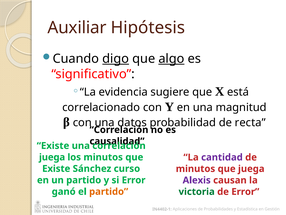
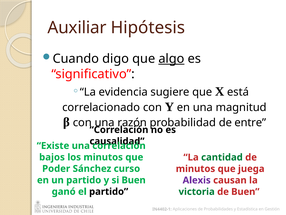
digo underline: present -> none
datos: datos -> razón
recta: recta -> entre
juega at (52, 157): juega -> bajos
cantidad colour: purple -> green
Existe at (56, 168): Existe -> Poder
si Error: Error -> Buen
partido at (109, 191) colour: orange -> black
de Error: Error -> Buen
